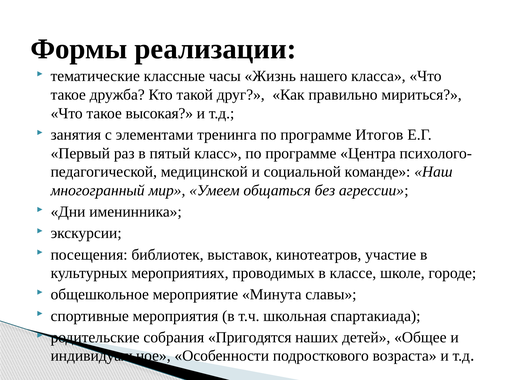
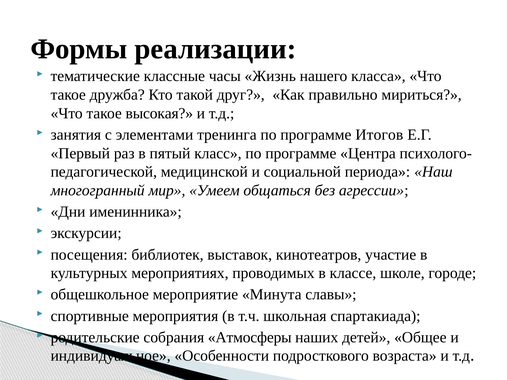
команде: команде -> периода
Пригодятся: Пригодятся -> Атмосферы
